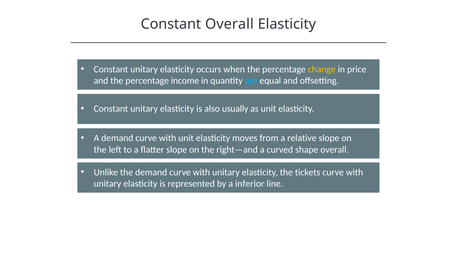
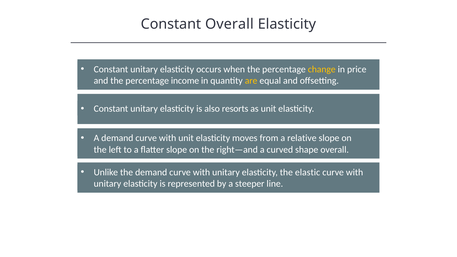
are colour: light blue -> yellow
usually: usually -> resorts
tickets: tickets -> elastic
inferior: inferior -> steeper
